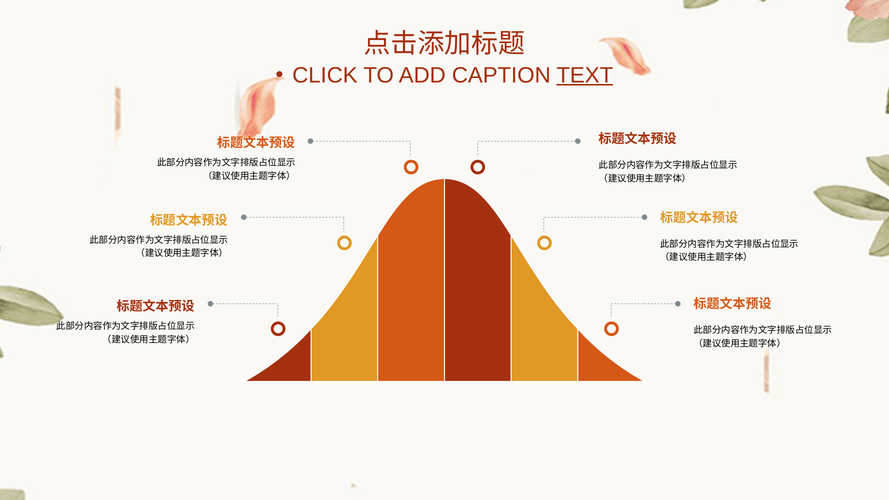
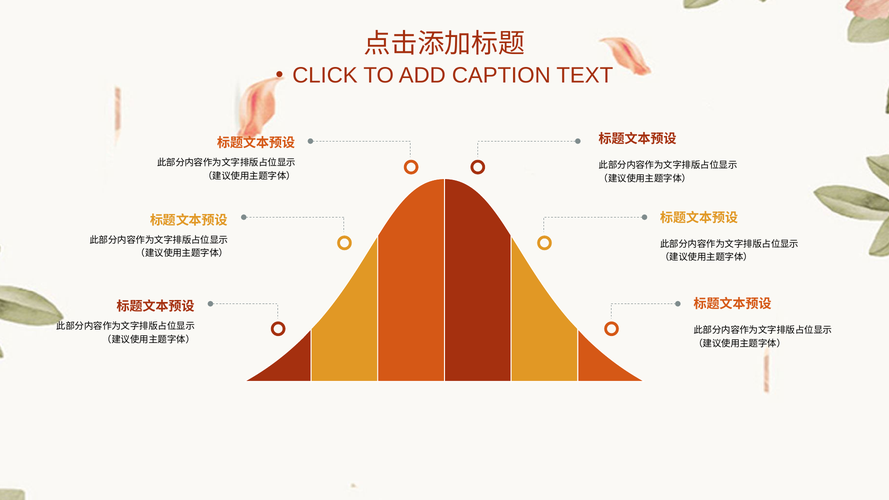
TEXT underline: present -> none
